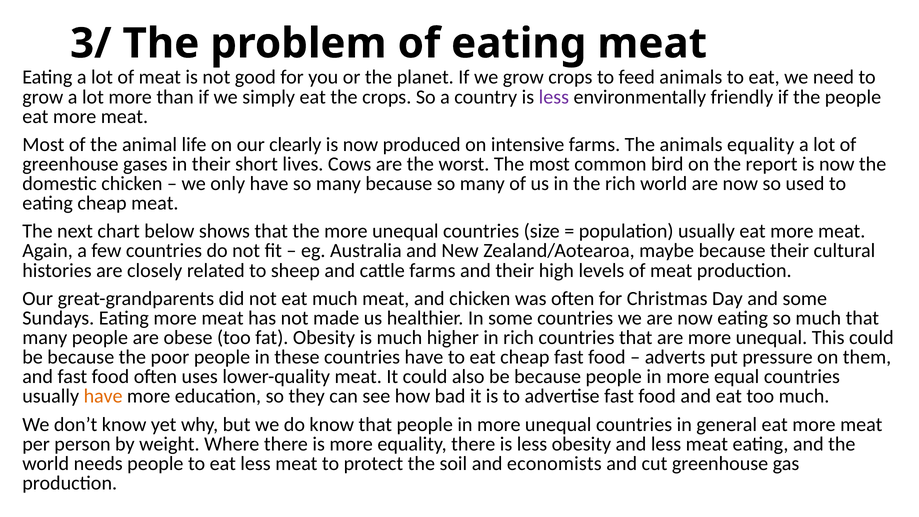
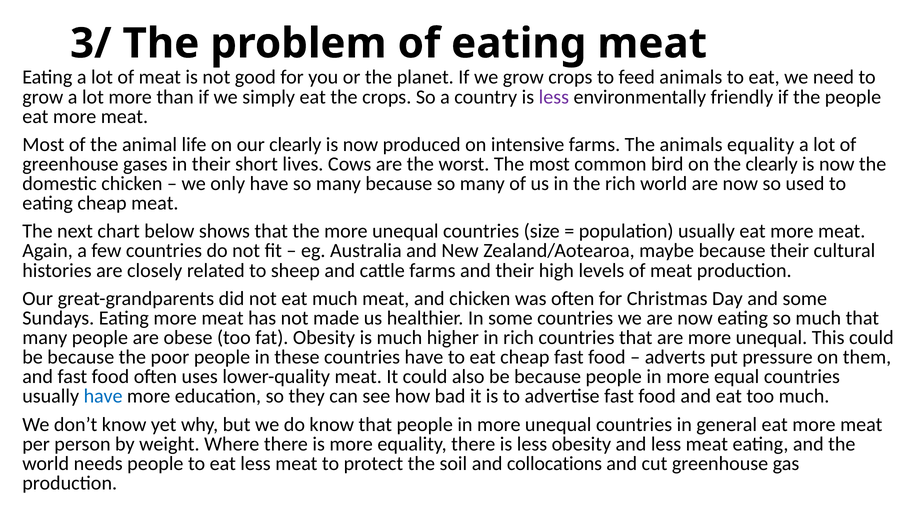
the report: report -> clearly
have at (103, 396) colour: orange -> blue
economists: economists -> collocations
